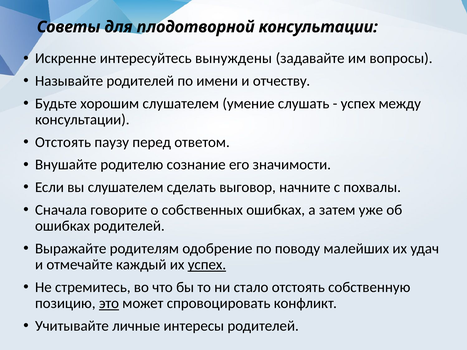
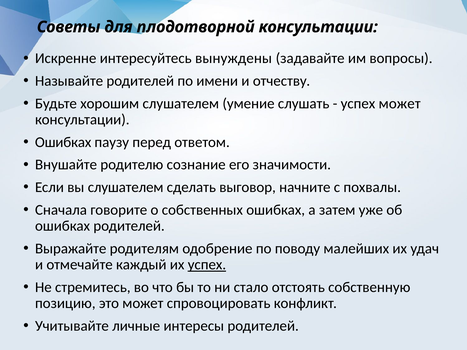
успех между: между -> может
Отстоять at (63, 142): Отстоять -> Ошибках
это underline: present -> none
